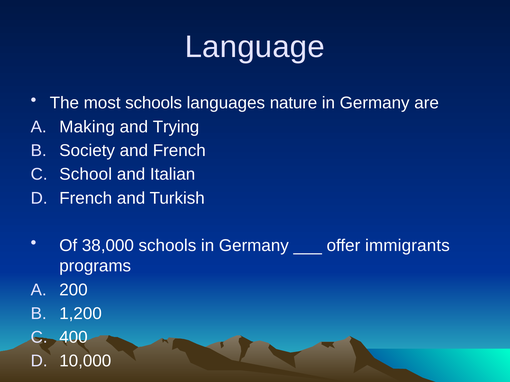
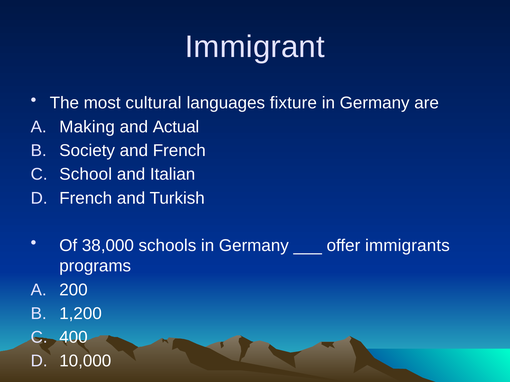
Language: Language -> Immigrant
most schools: schools -> cultural
nature: nature -> fixture
Trying: Trying -> Actual
